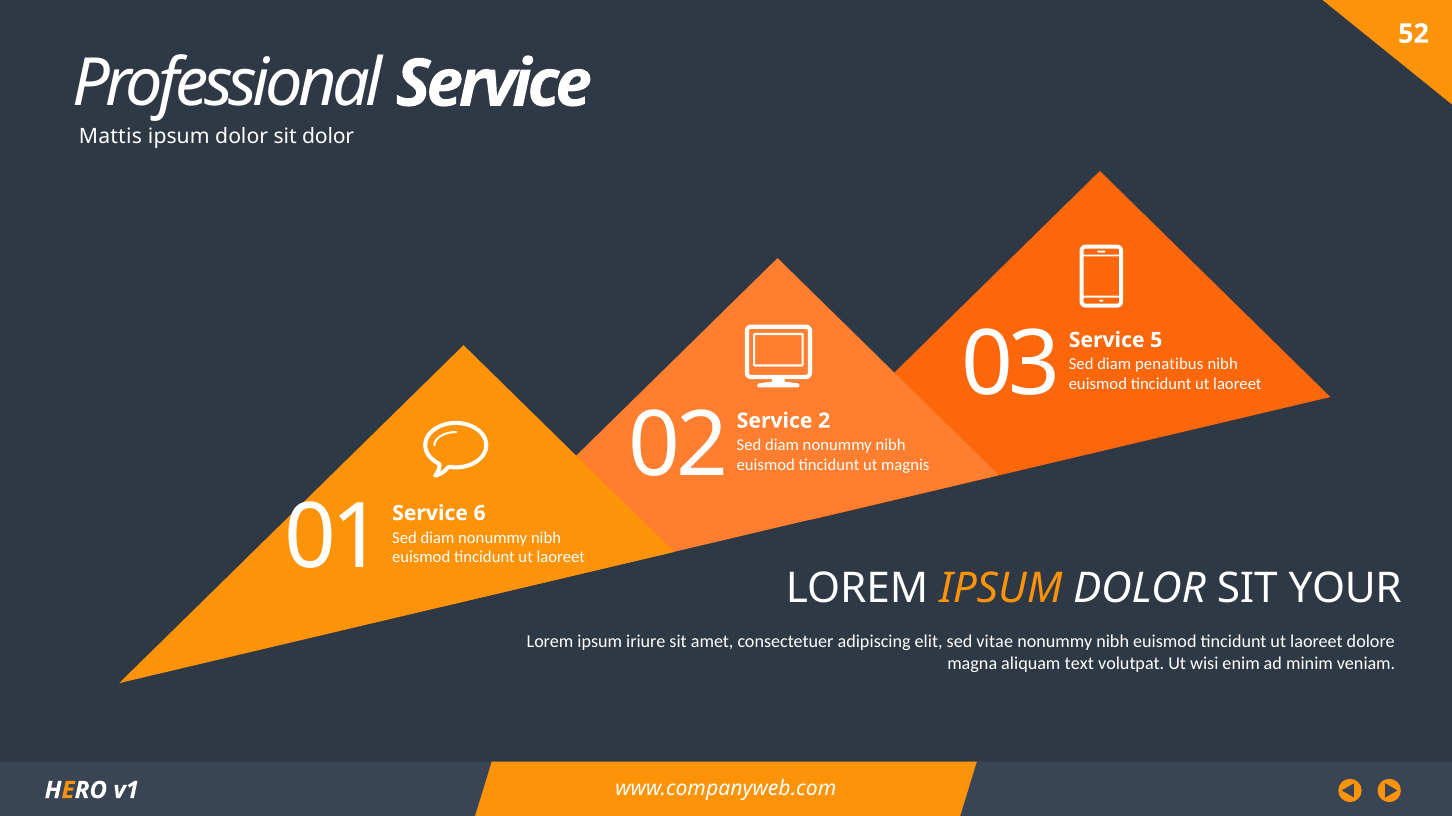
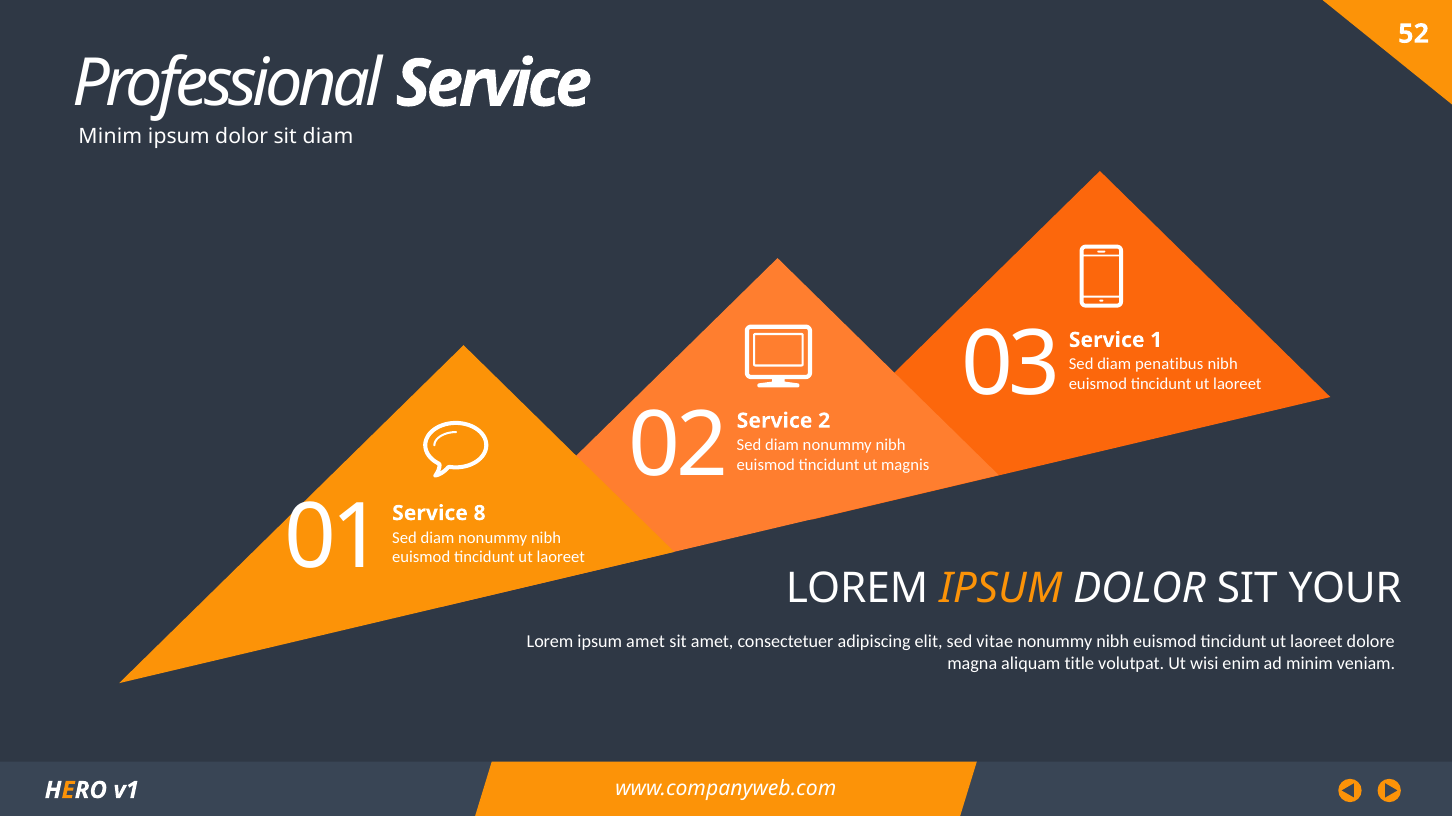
Mattis at (110, 136): Mattis -> Minim
sit dolor: dolor -> diam
5: 5 -> 1
6: 6 -> 8
ipsum iriure: iriure -> amet
text: text -> title
